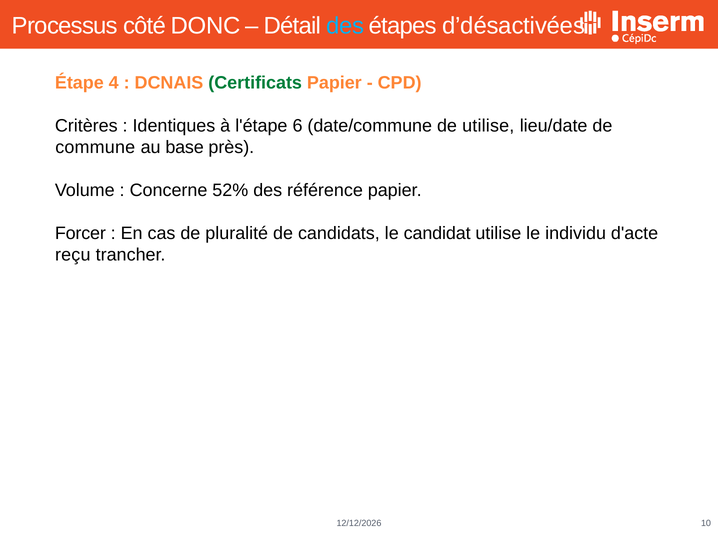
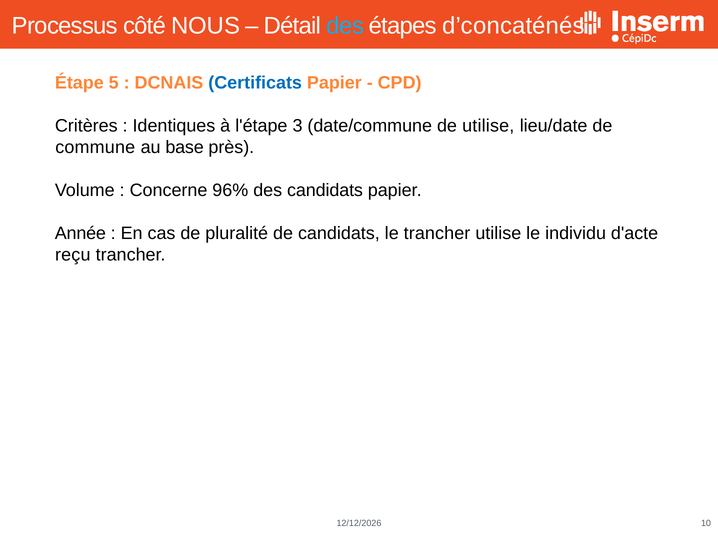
DONC: DONC -> NOUS
d’désactivées: d’désactivées -> d’concaténés
4: 4 -> 5
Certificats colour: green -> blue
6: 6 -> 3
52%: 52% -> 96%
des référence: référence -> candidats
Forcer: Forcer -> Année
le candidat: candidat -> trancher
